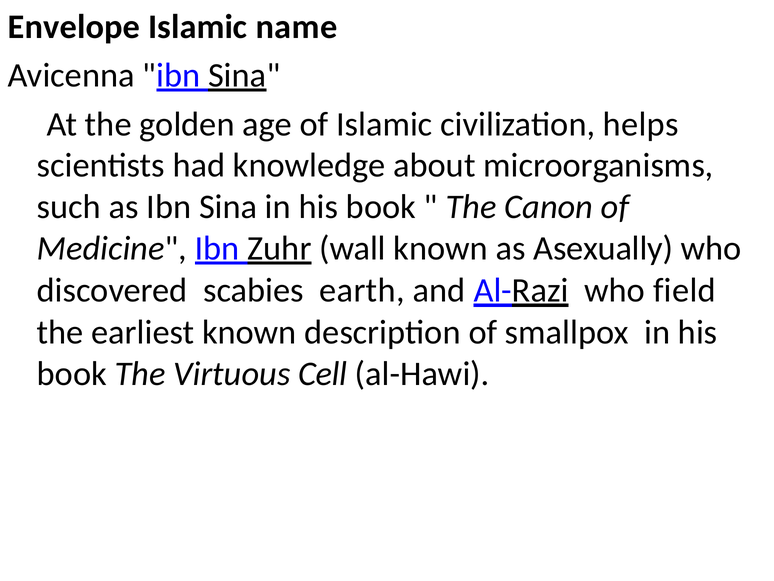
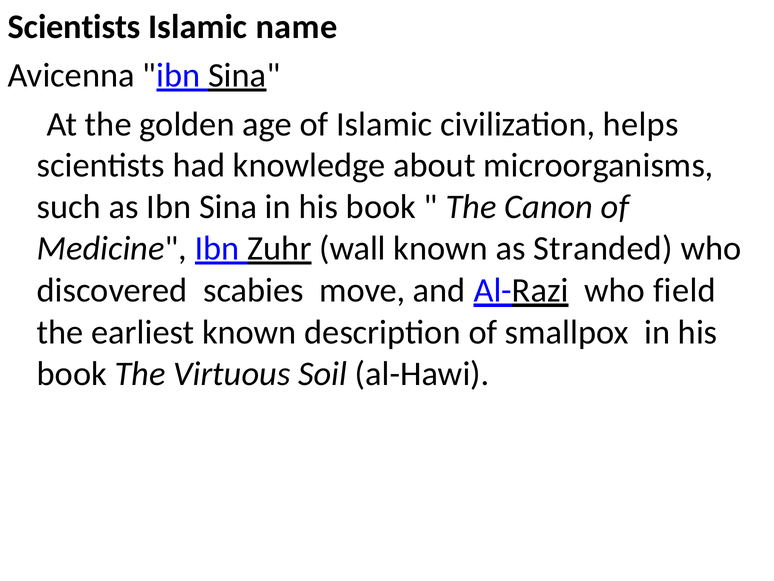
Envelope at (74, 27): Envelope -> Scientists
Asexually: Asexually -> Stranded
earth: earth -> move
Cell: Cell -> Soil
